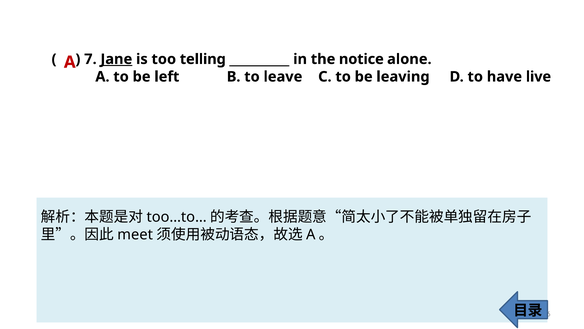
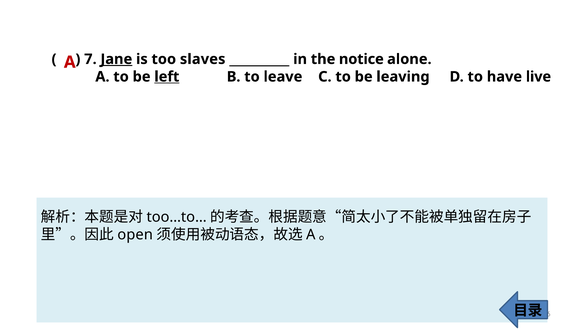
telling: telling -> slaves
left underline: none -> present
meet: meet -> open
